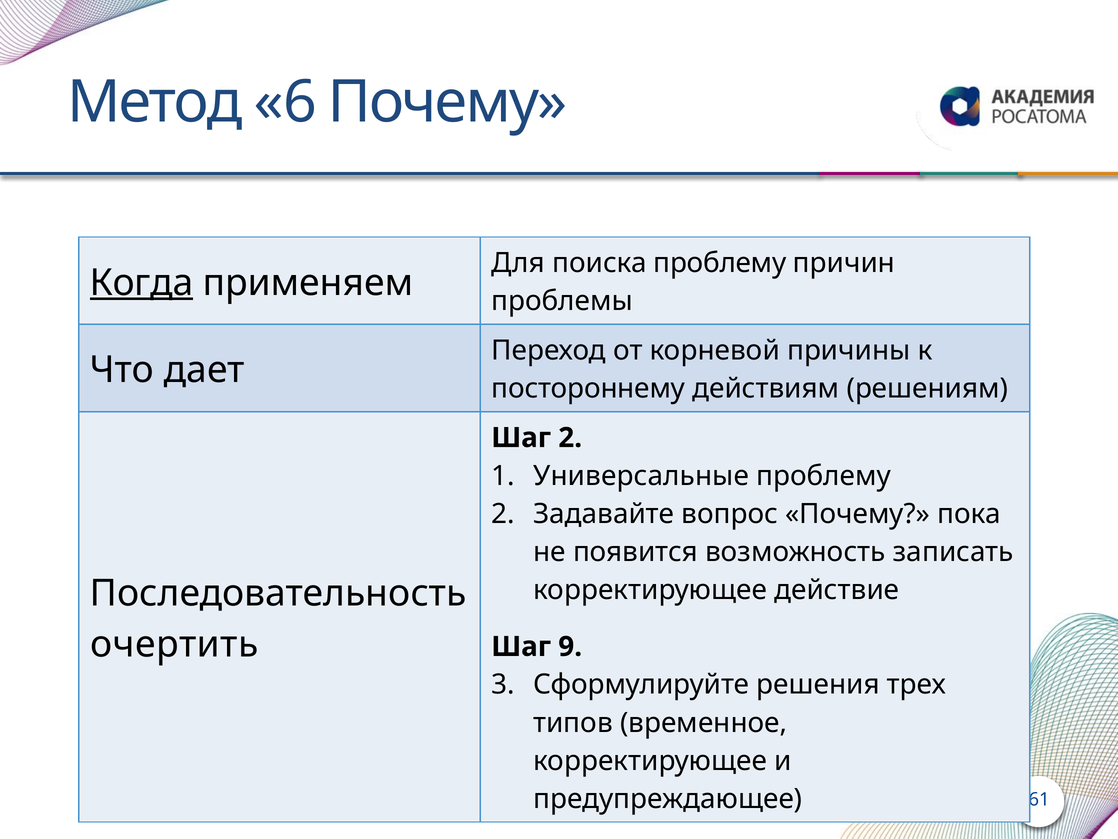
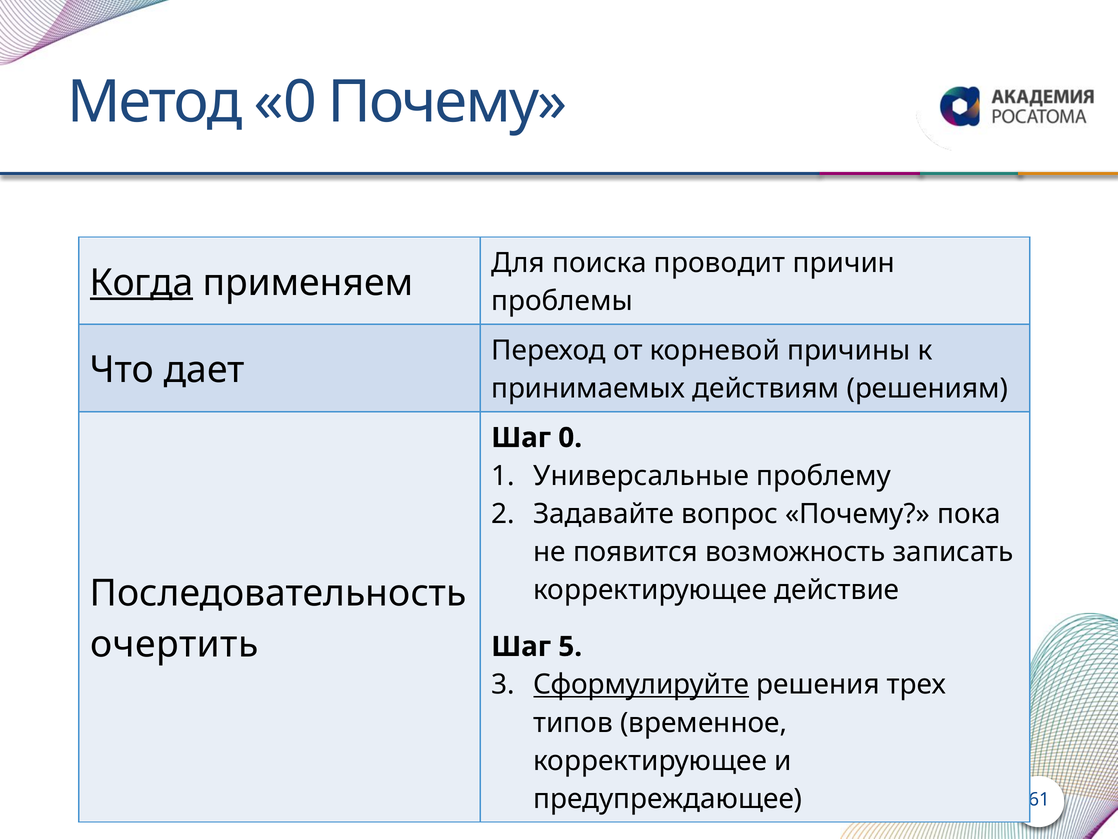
Метод 6: 6 -> 0
поиска проблему: проблему -> проводит
постороннему: постороннему -> принимаемых
Шаг 2: 2 -> 0
9: 9 -> 5
Сформулируйте underline: none -> present
